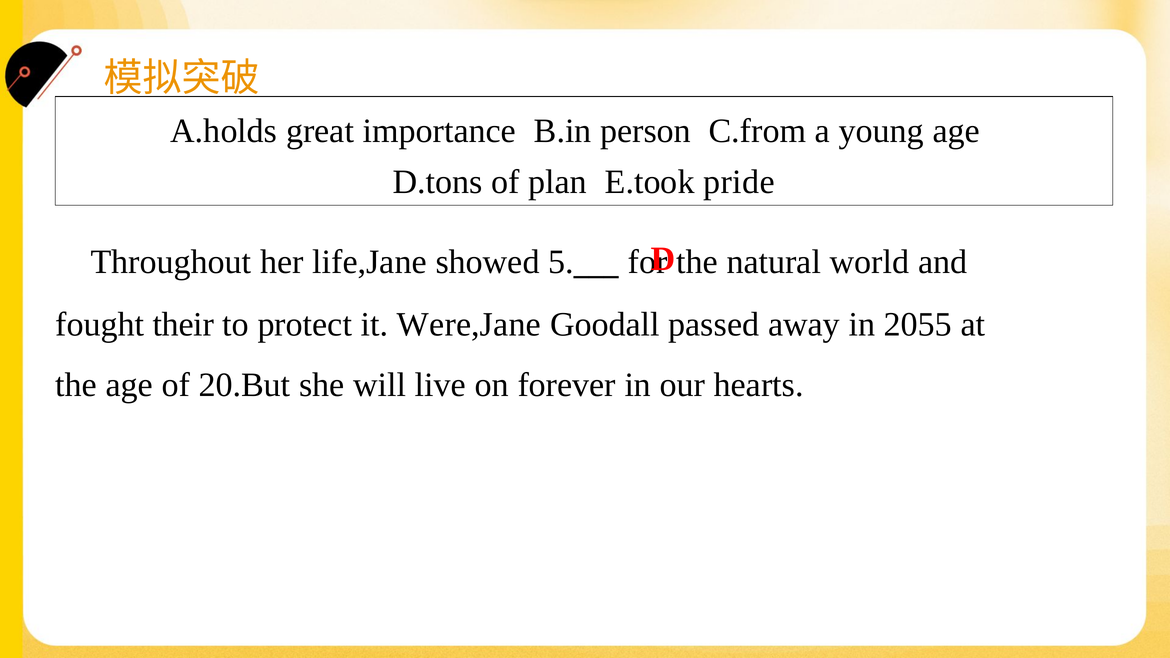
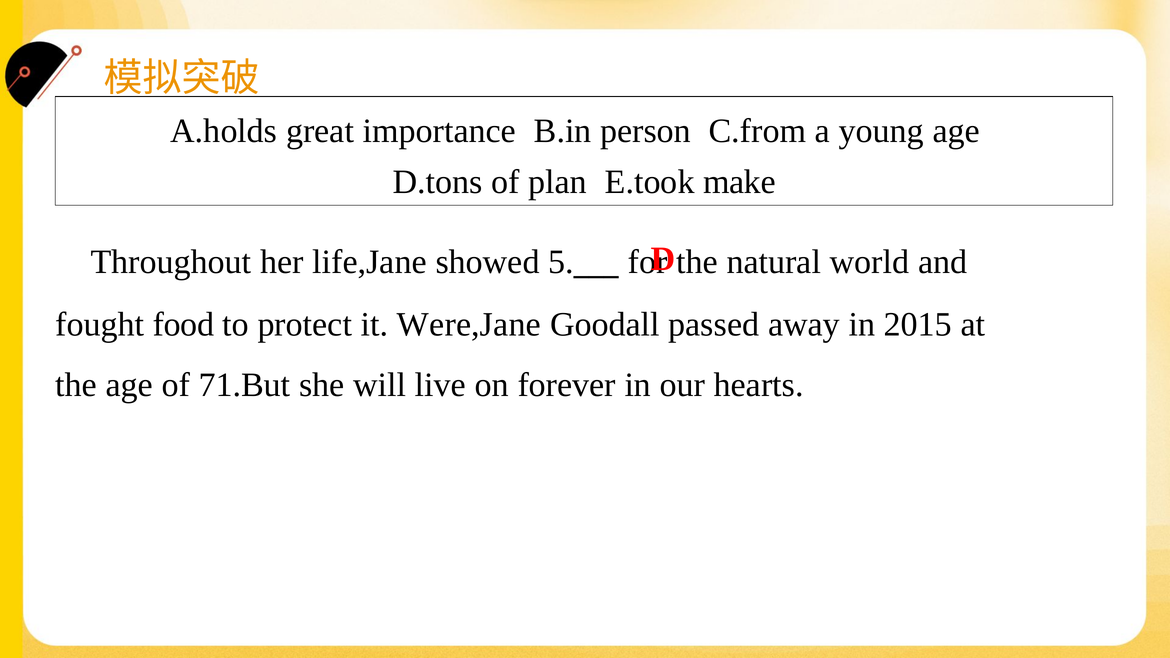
pride: pride -> make
their: their -> food
2055: 2055 -> 2015
20.But: 20.But -> 71.But
